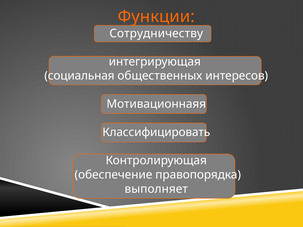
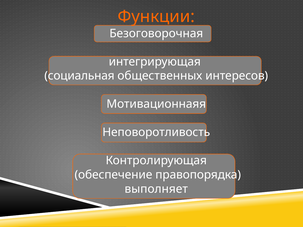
Сотрудничеству: Сотрудничеству -> Безоговорочная
Классифицировать: Классифицировать -> Неповоротливость
